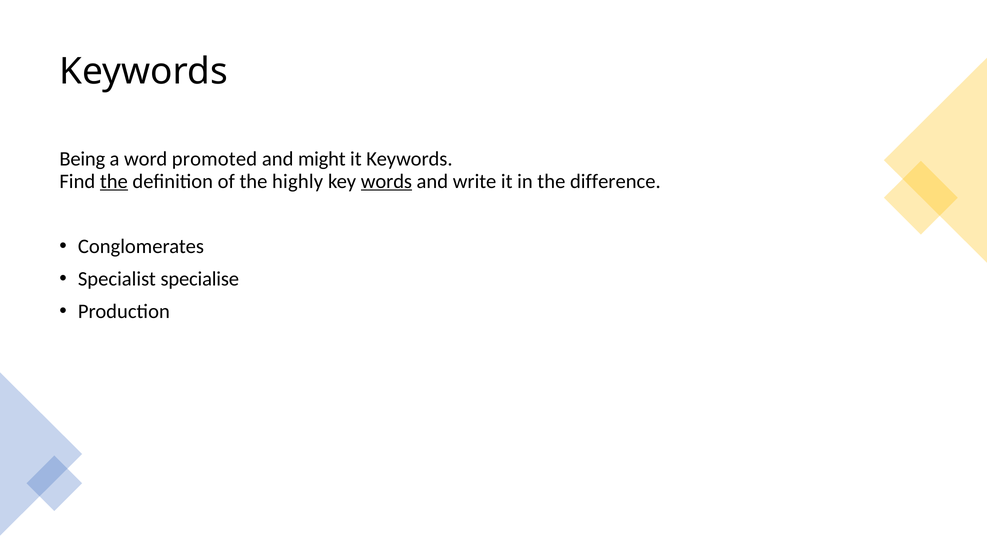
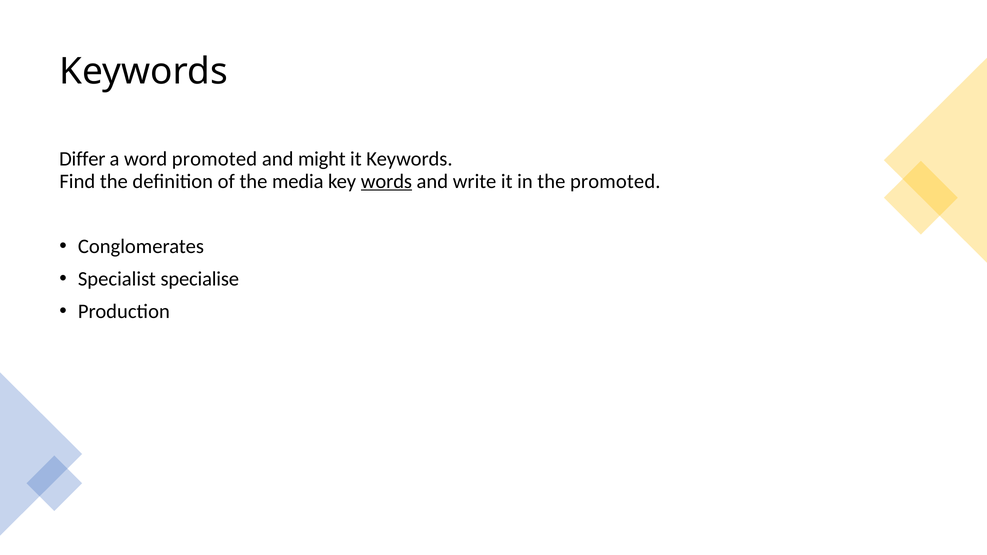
Being: Being -> Differ
the at (114, 181) underline: present -> none
highly: highly -> media
the difference: difference -> promoted
